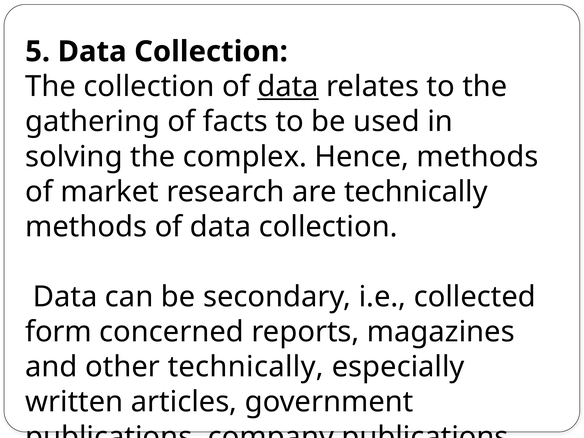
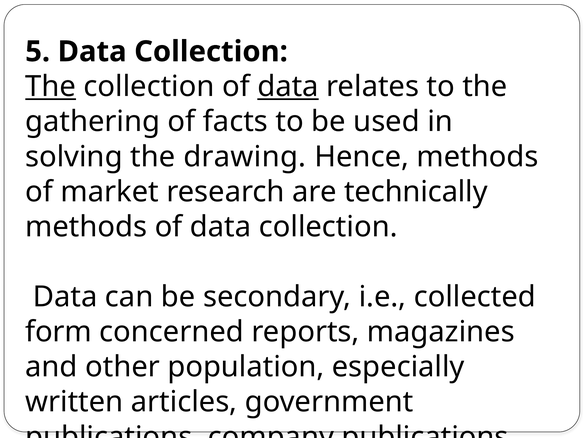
The at (51, 87) underline: none -> present
complex: complex -> drawing
other technically: technically -> population
